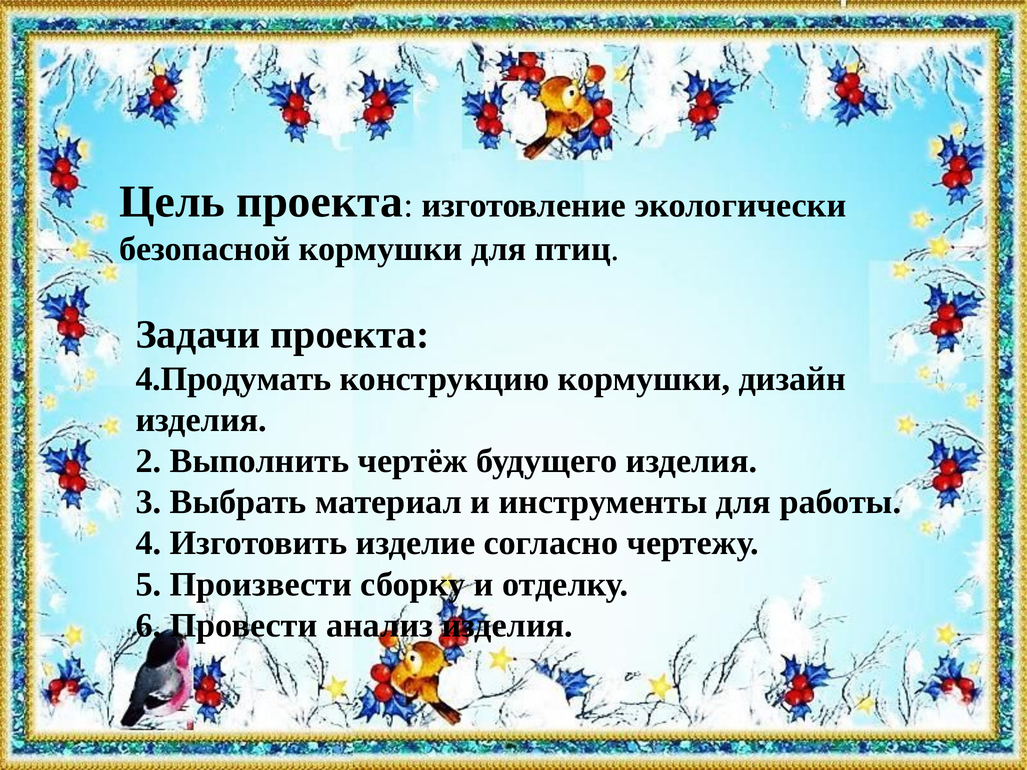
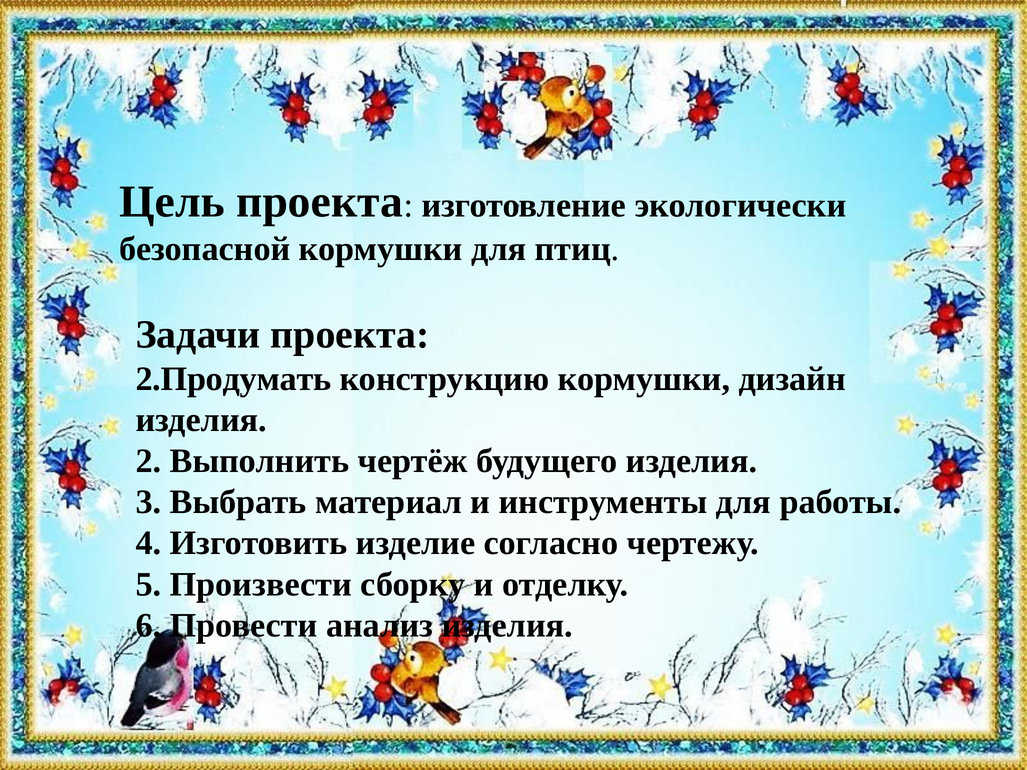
4.Продумать: 4.Продумать -> 2.Продумать
